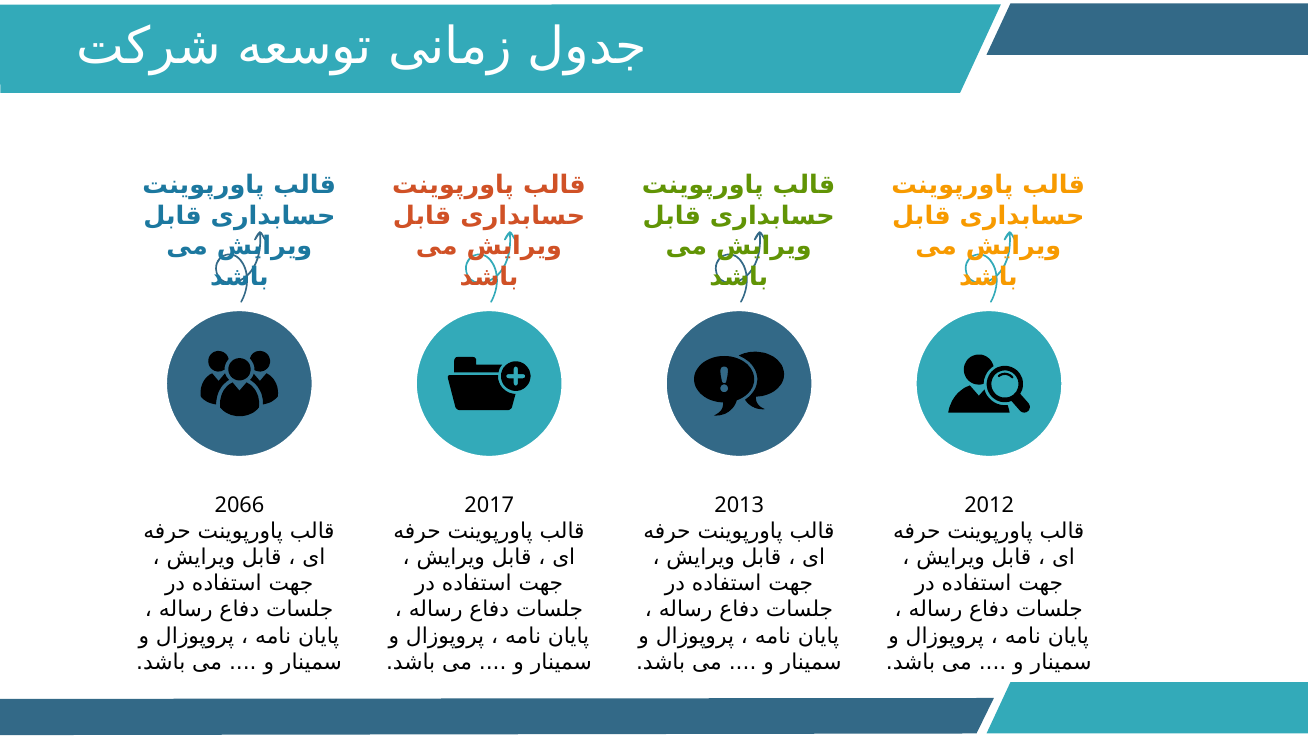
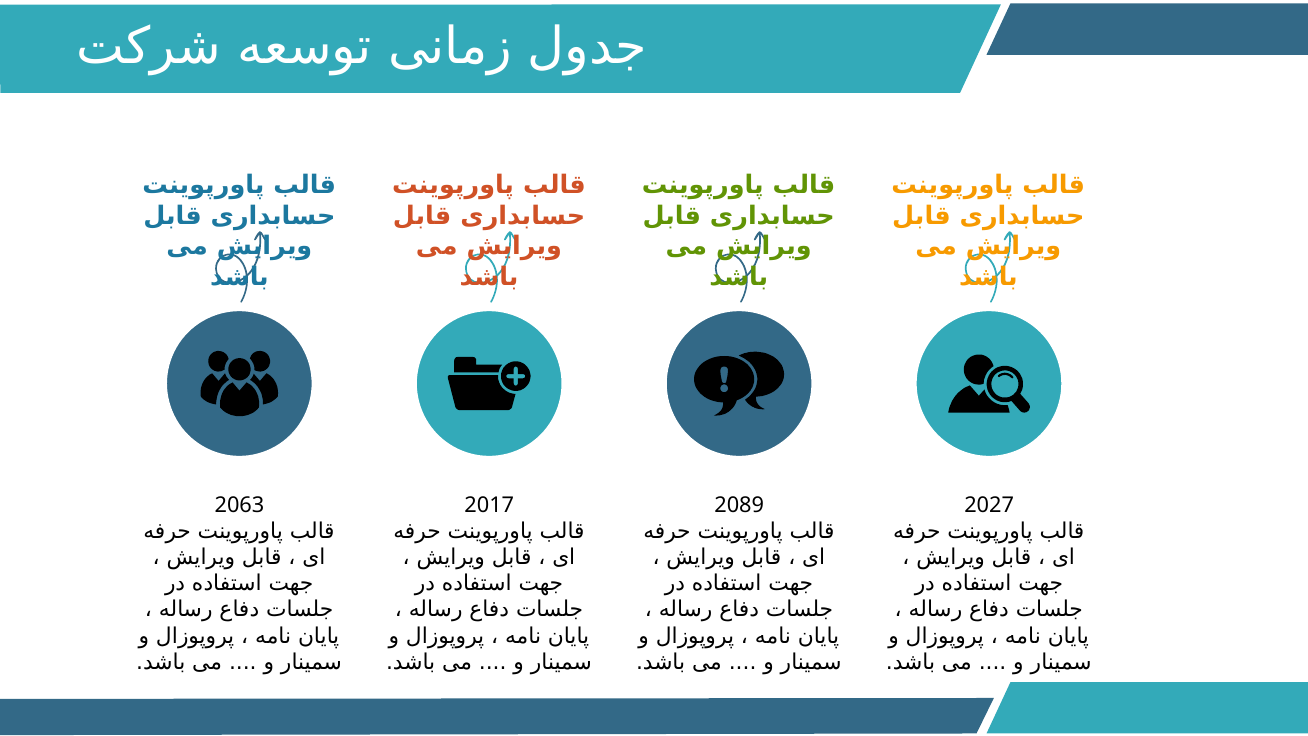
2066: 2066 -> 2063
2013: 2013 -> 2089
2012: 2012 -> 2027
